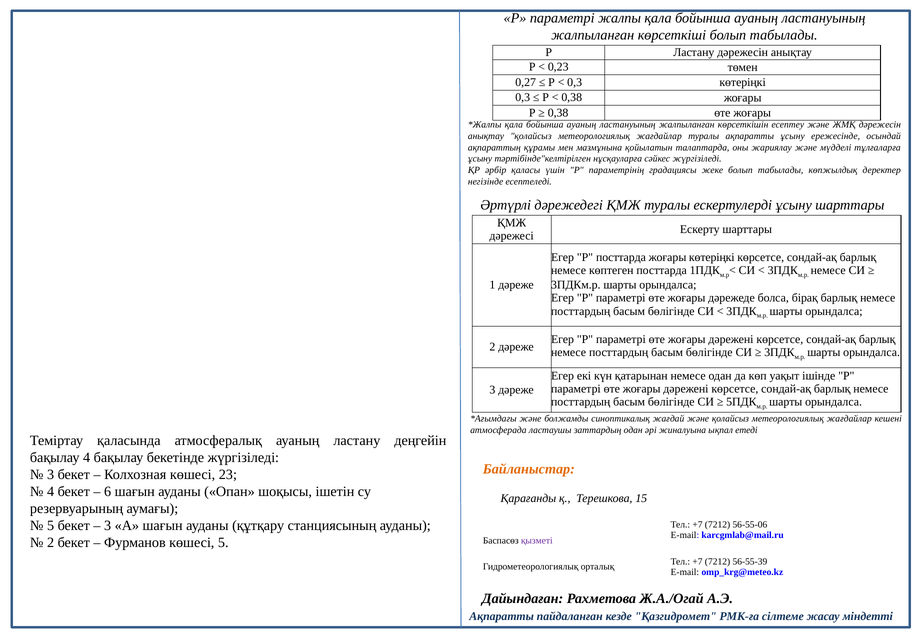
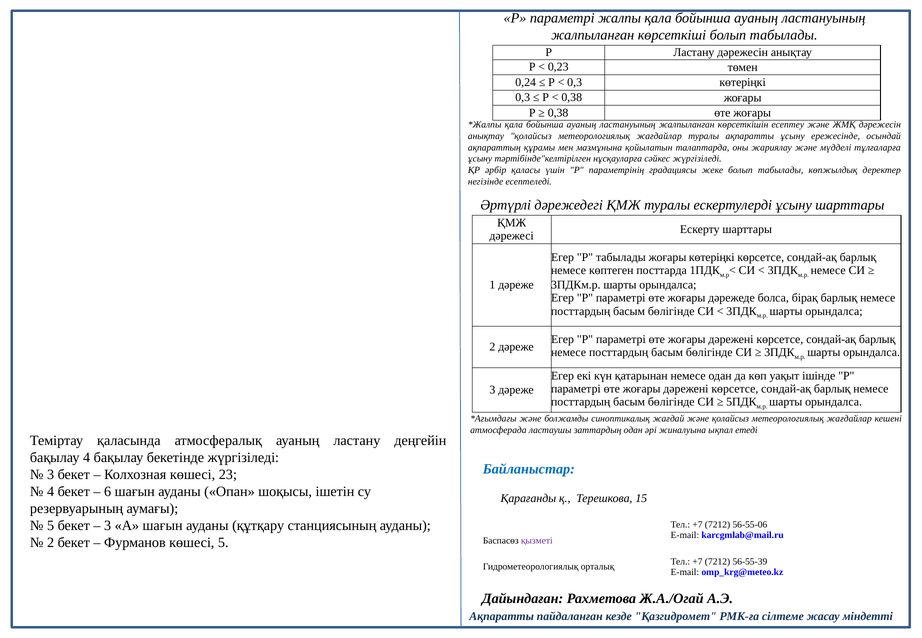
0,27: 0,27 -> 0,24
Р посттарда: посттарда -> табылады
Байланыстар colour: orange -> blue
